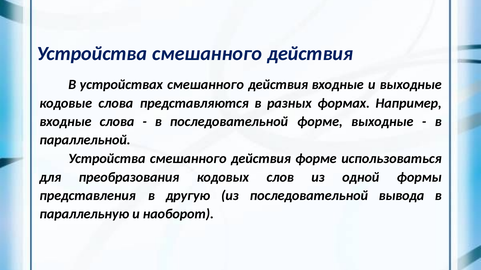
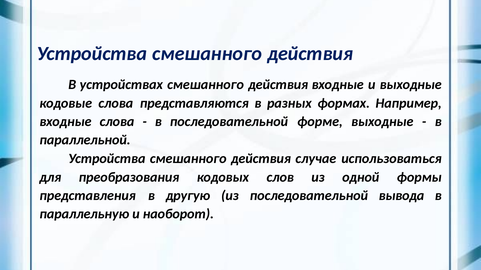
действия форме: форме -> случае
